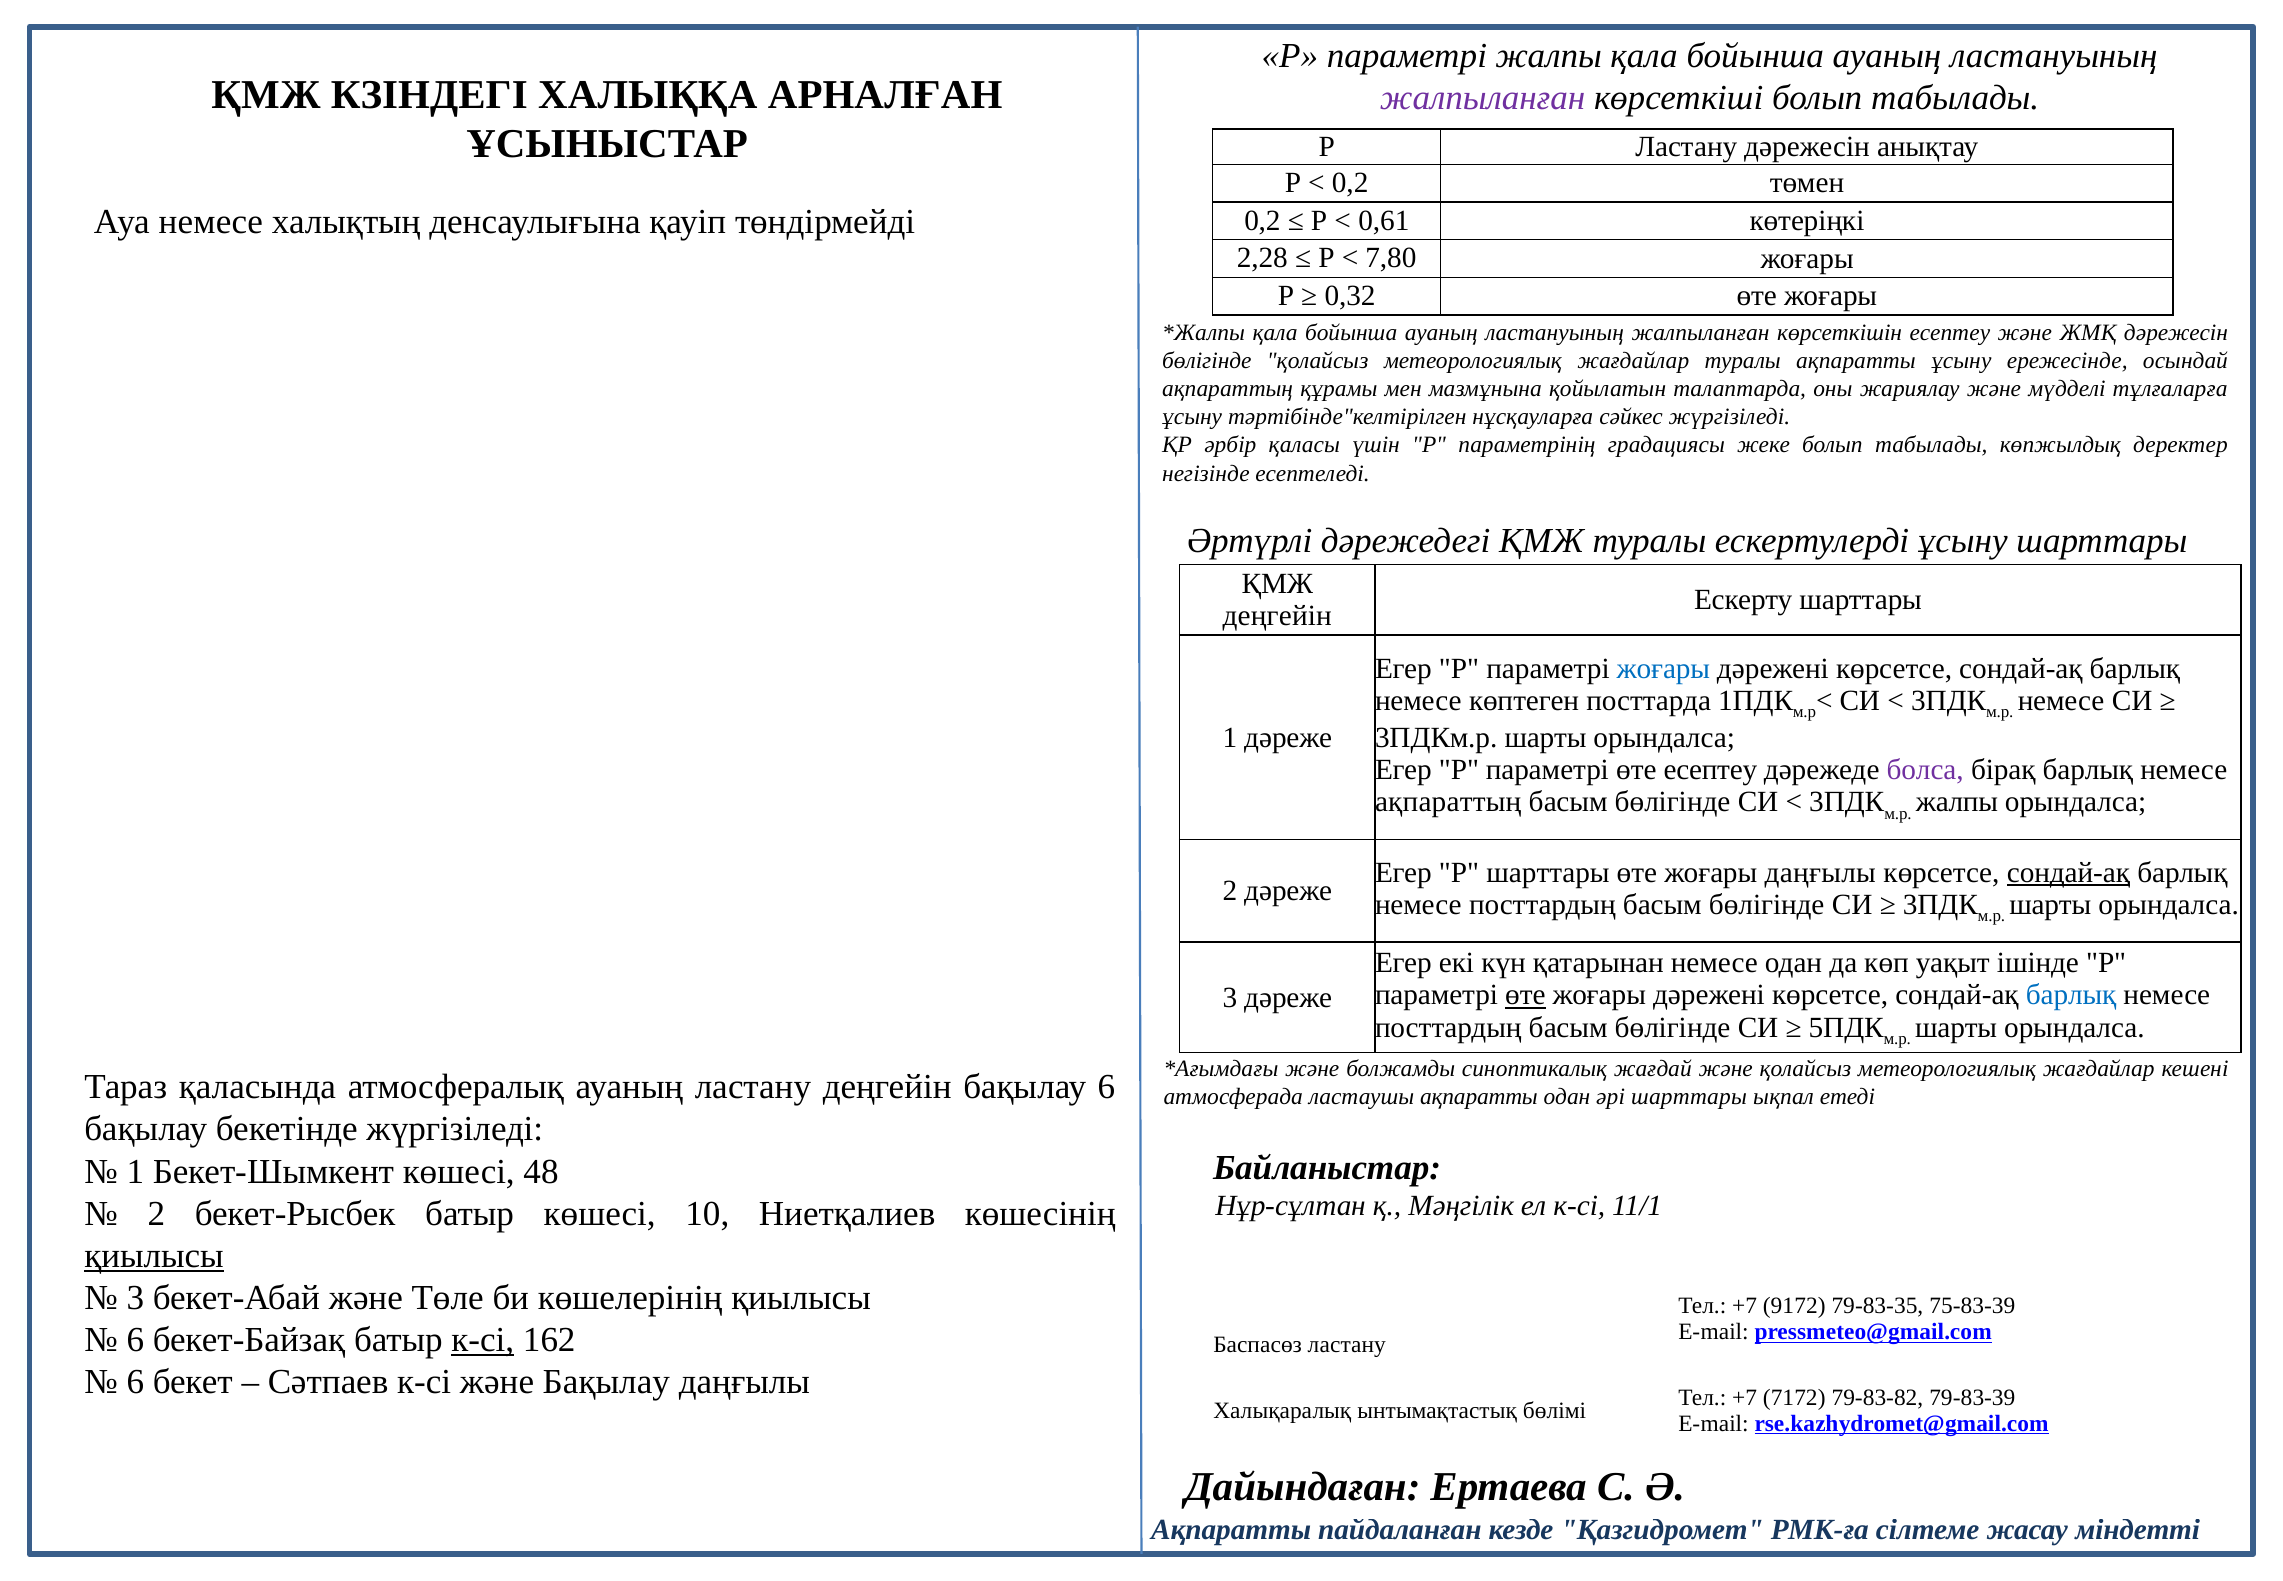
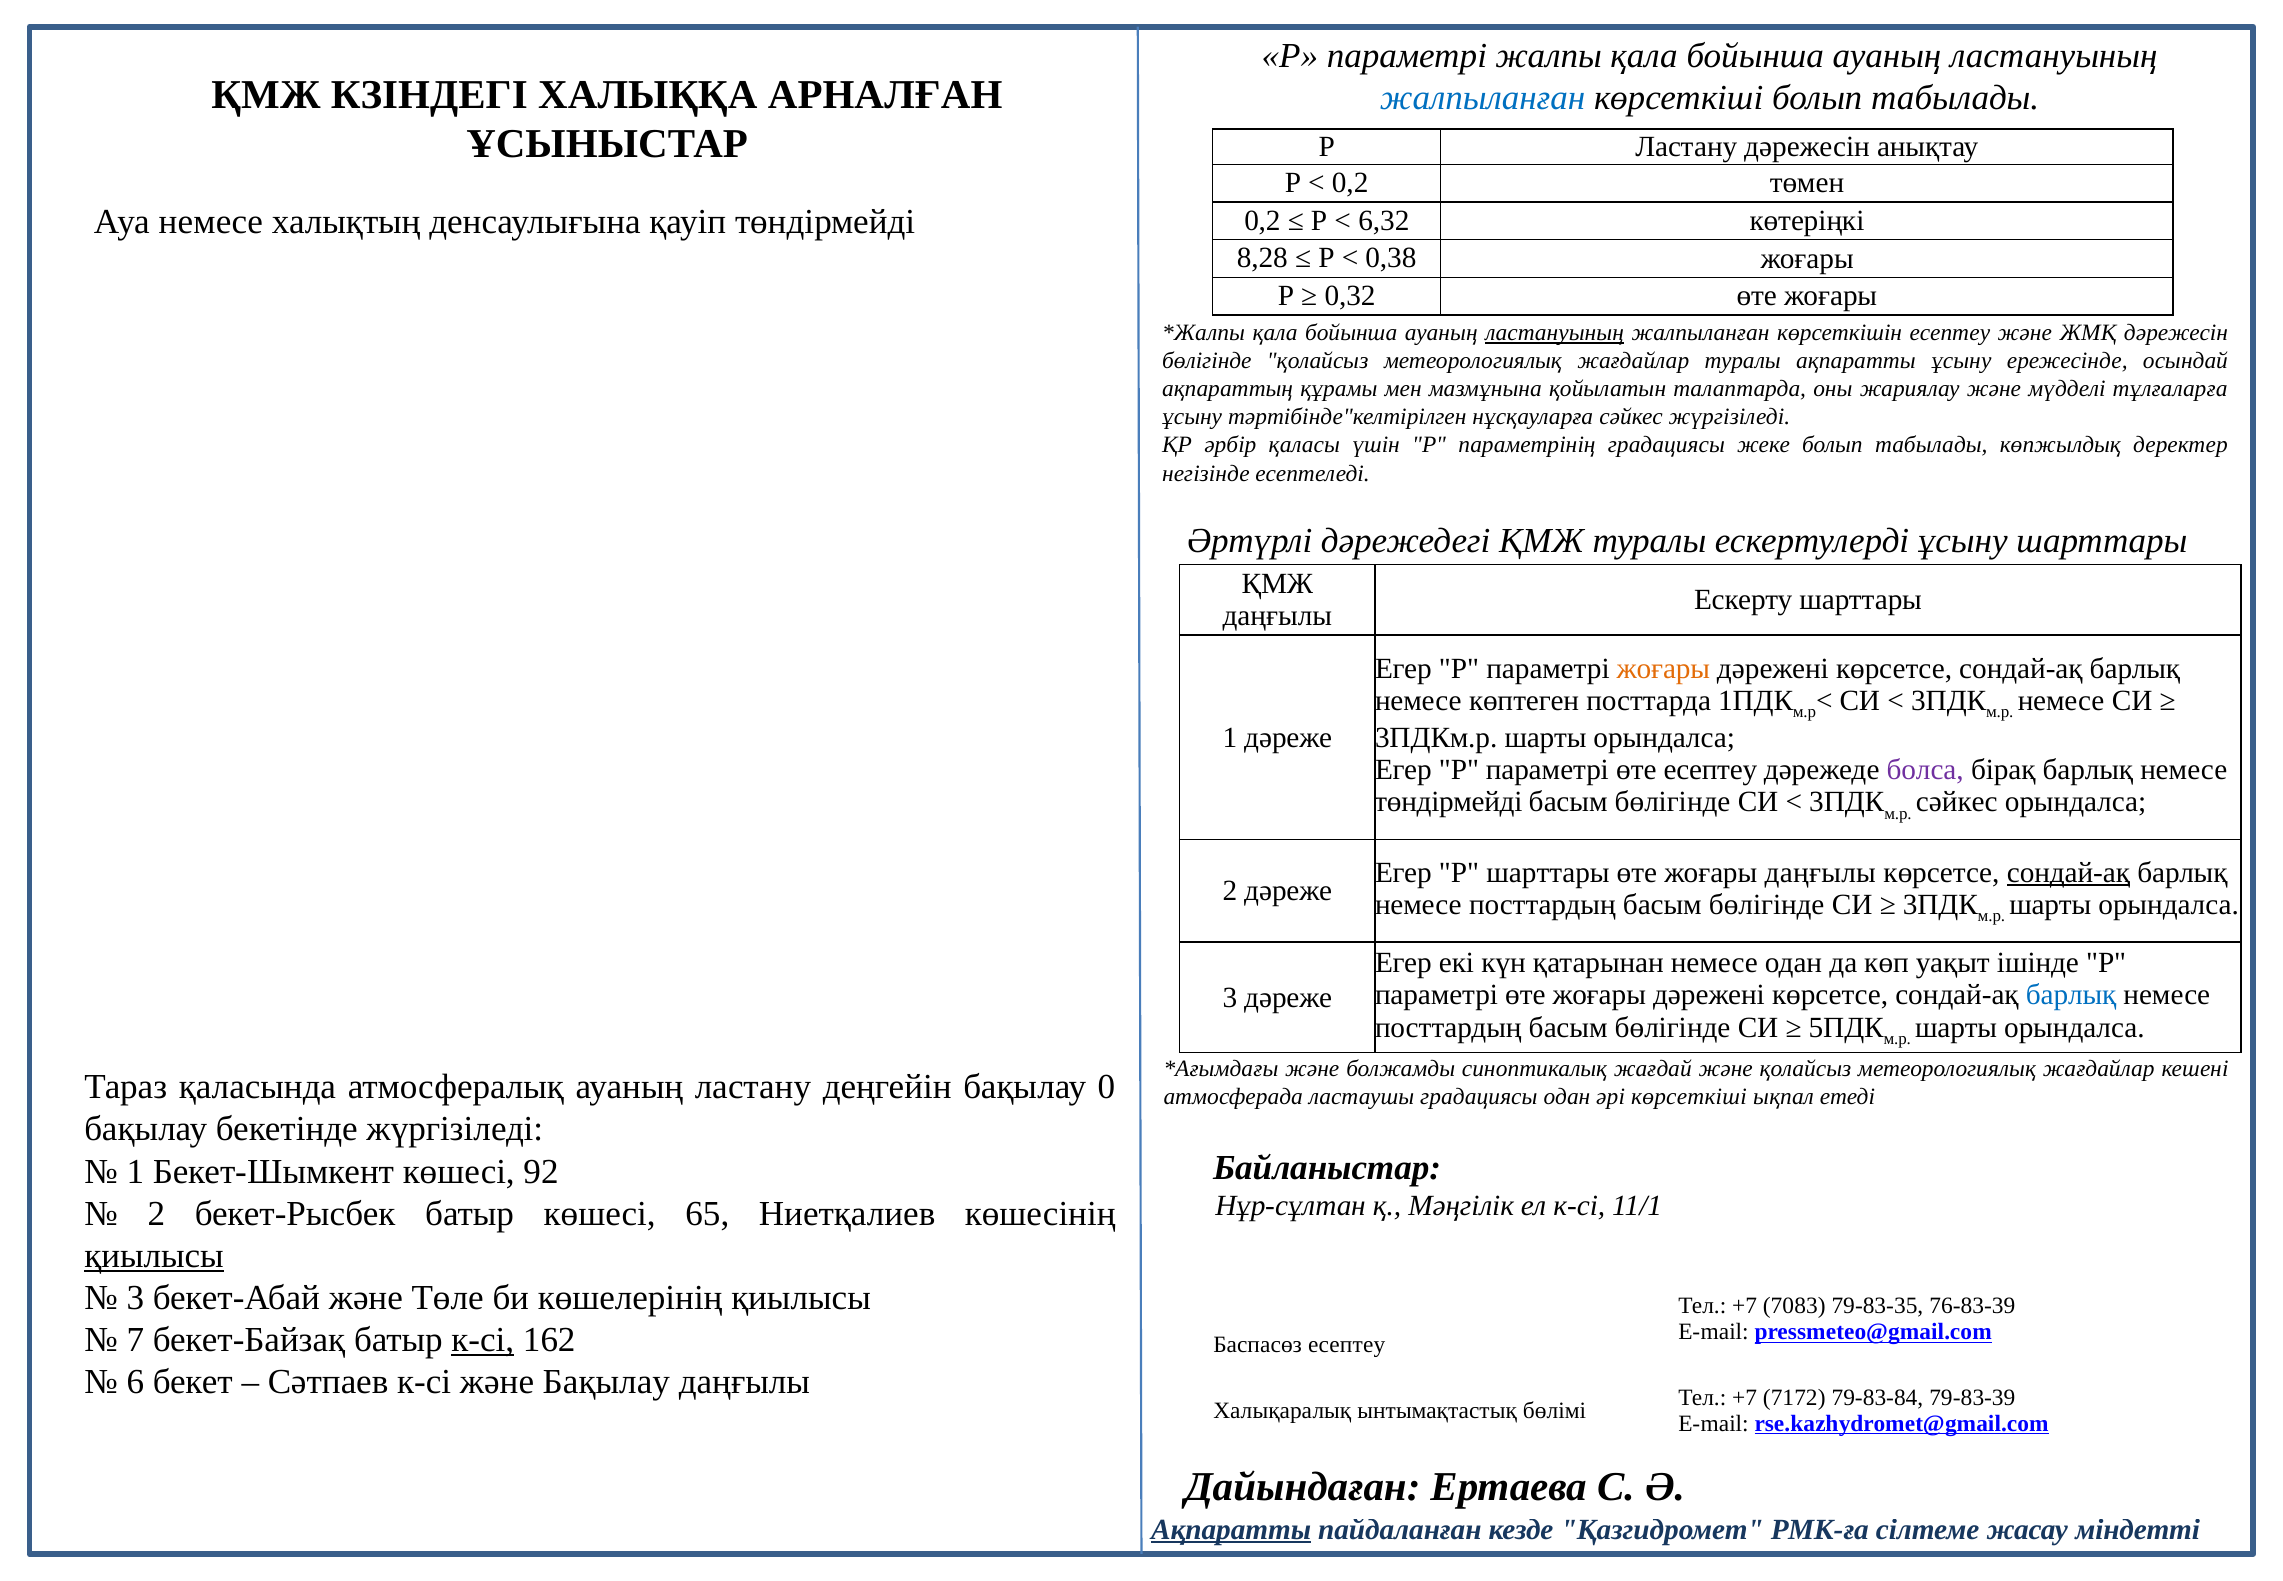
жалпыланған at (1483, 98) colour: purple -> blue
0,61: 0,61 -> 6,32
2,28: 2,28 -> 8,28
7,80: 7,80 -> 0,38
ластануының at (1555, 333) underline: none -> present
деңгейін at (1277, 616): деңгейін -> даңғылы
жоғары at (1663, 668) colour: blue -> orange
ақпараттың at (1448, 802): ақпараттың -> төндірмейді
жалпы at (1957, 802): жалпы -> сәйкес
өте at (1525, 995) underline: present -> none
бақылау 6: 6 -> 0
ластаушы ақпаратты: ақпаратты -> градациясы
әрі шарттары: шарттары -> көрсеткіші
48: 48 -> 92
10: 10 -> 65
9172: 9172 -> 7083
75-83-39: 75-83-39 -> 76-83-39
6 at (135, 1340): 6 -> 7
Баспасөз ластану: ластану -> есептеу
79-83-82: 79-83-82 -> 79-83-84
Ақпаратты at (1231, 1529) underline: none -> present
